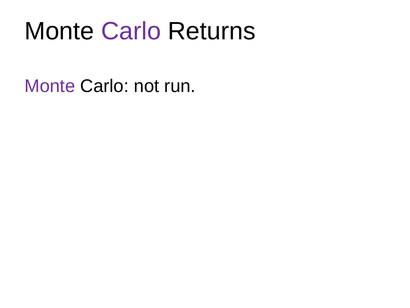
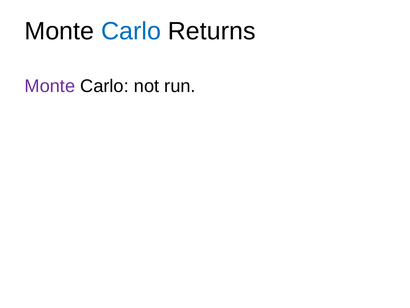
Carlo at (131, 31) colour: purple -> blue
